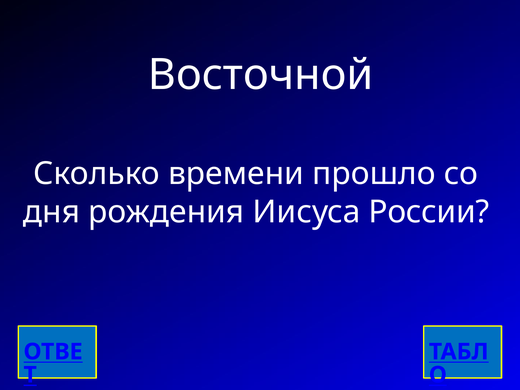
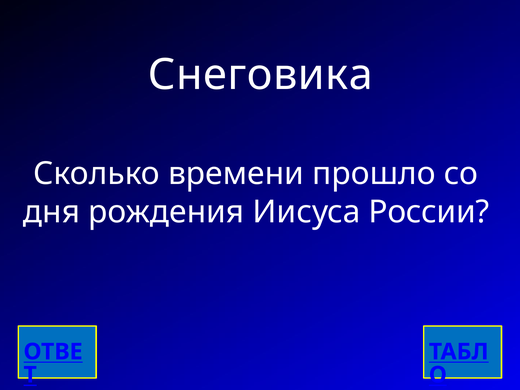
Восточной: Восточной -> Снеговика
